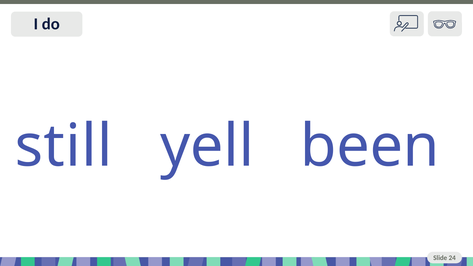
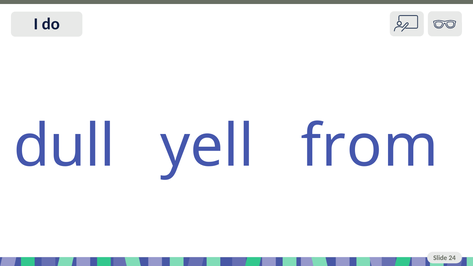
still: still -> dull
been: been -> from
